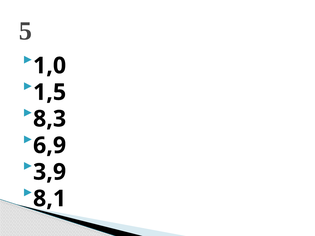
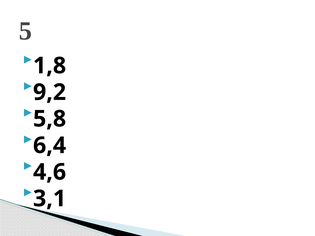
1,0: 1,0 -> 1,8
1,5: 1,5 -> 9,2
8,3: 8,3 -> 5,8
6,9: 6,9 -> 6,4
3,9: 3,9 -> 4,6
8,1: 8,1 -> 3,1
